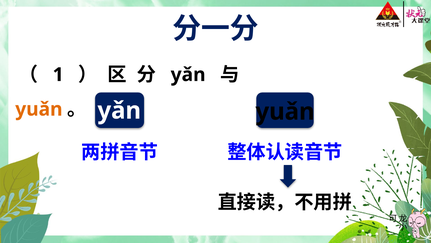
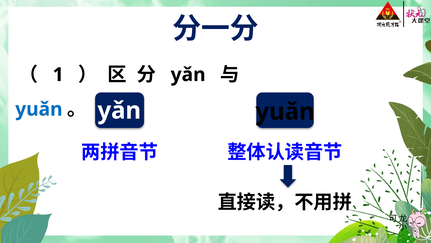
yuǎn at (39, 109) colour: orange -> blue
